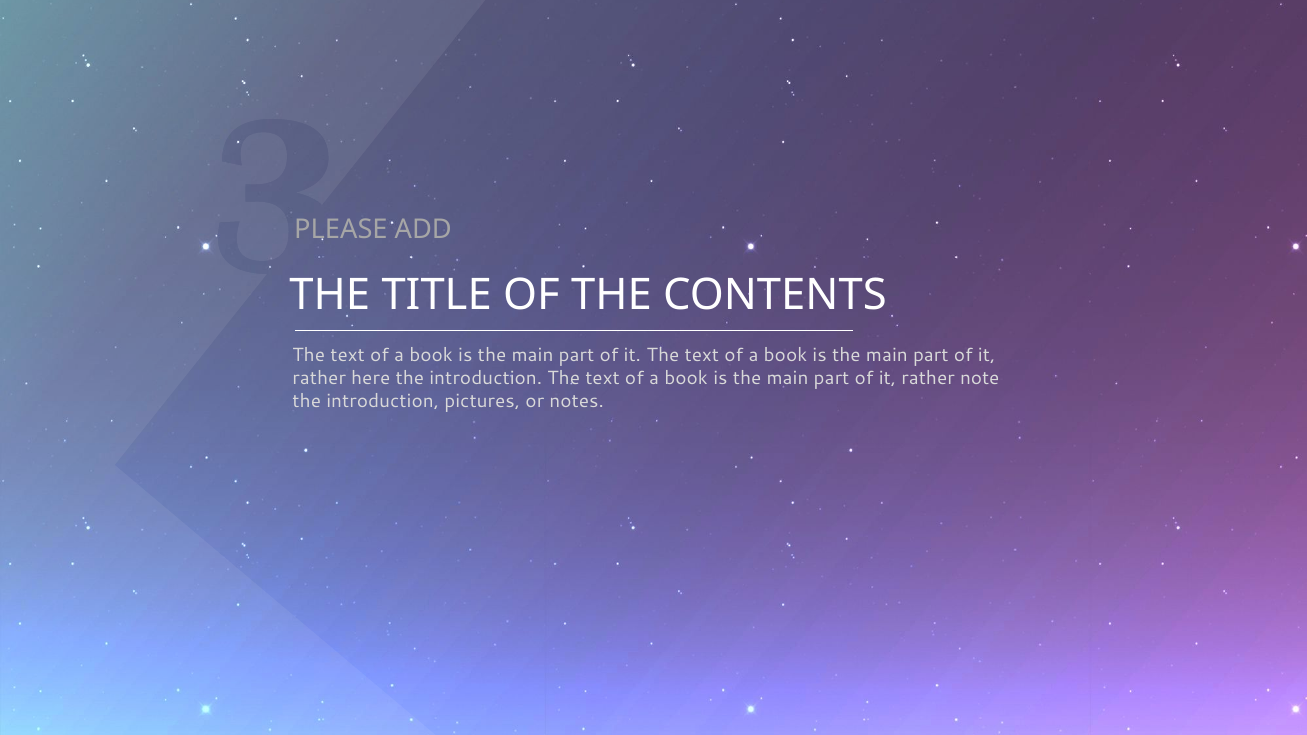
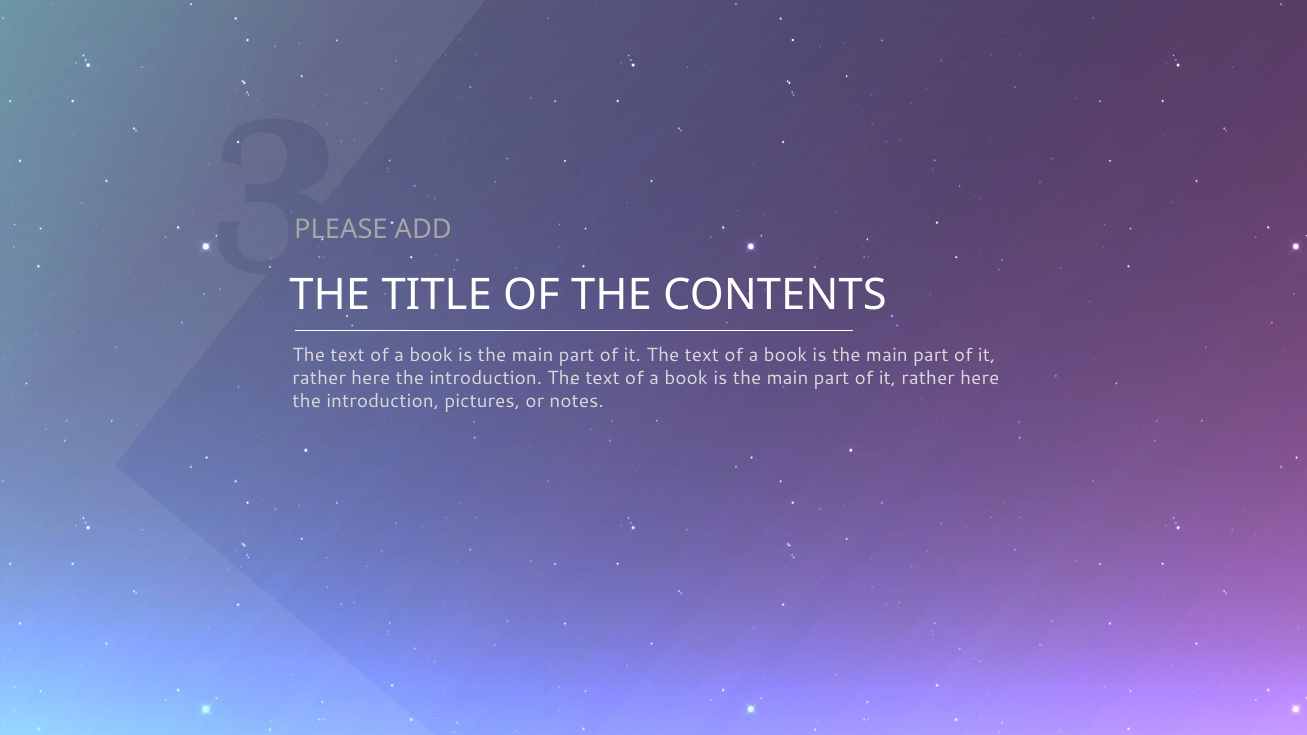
note at (980, 378): note -> here
